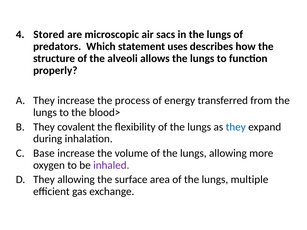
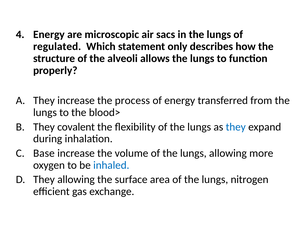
Stored at (49, 35): Stored -> Energy
predators: predators -> regulated
uses: uses -> only
inhaled colour: purple -> blue
multiple: multiple -> nitrogen
